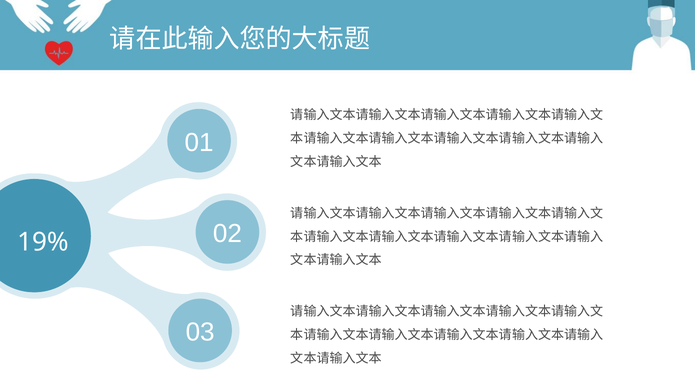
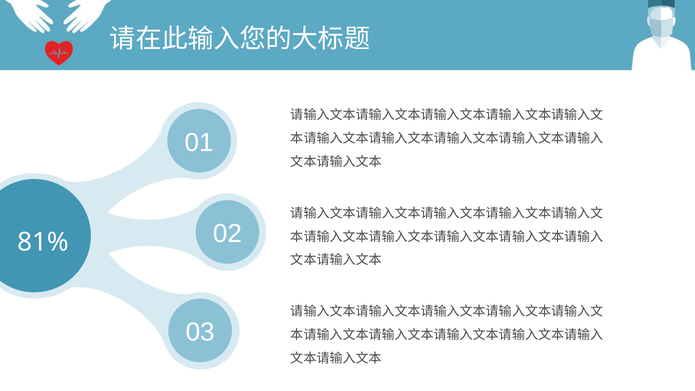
19%: 19% -> 81%
